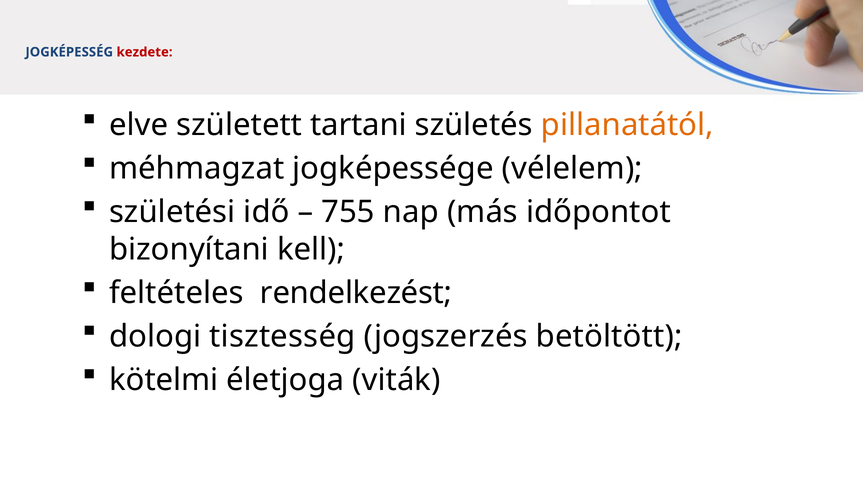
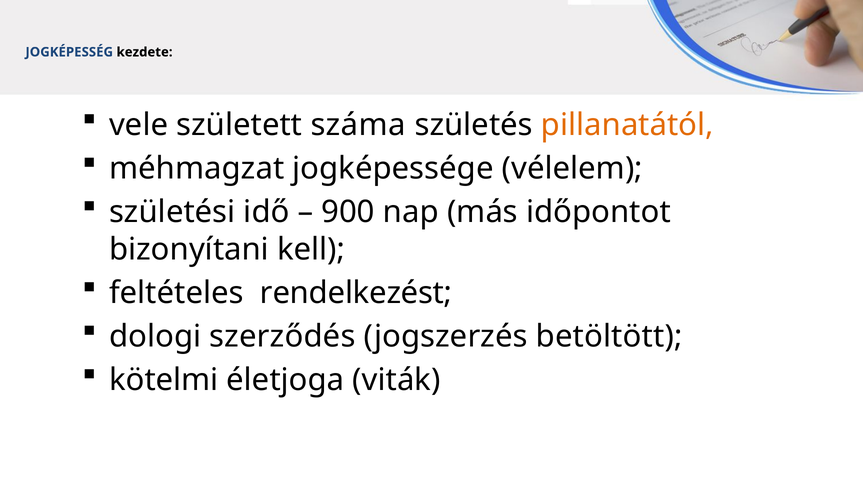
kezdete colour: red -> black
elve: elve -> vele
tartani: tartani -> száma
755: 755 -> 900
tisztesség: tisztesség -> szerződés
